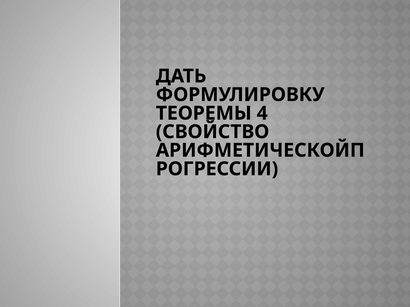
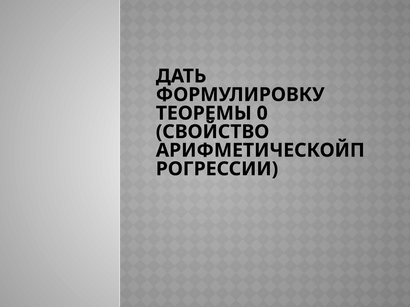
4: 4 -> 0
